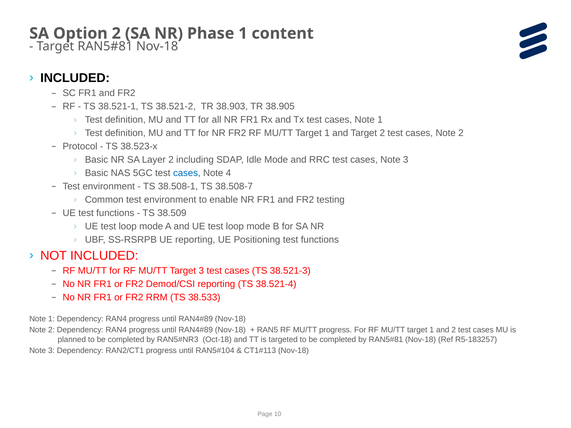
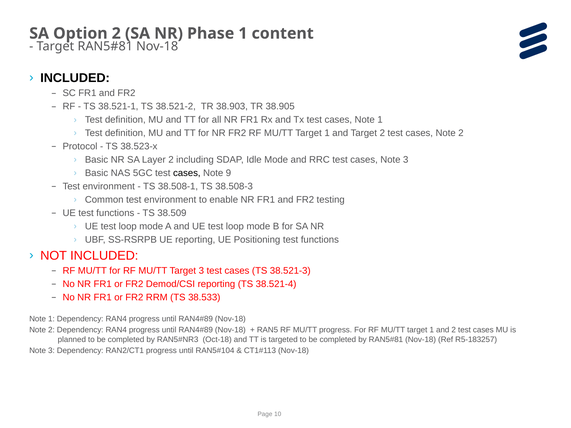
cases at (187, 173) colour: blue -> black
4: 4 -> 9
38.508-7: 38.508-7 -> 38.508-3
